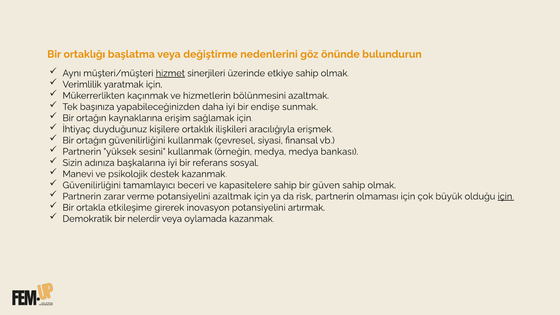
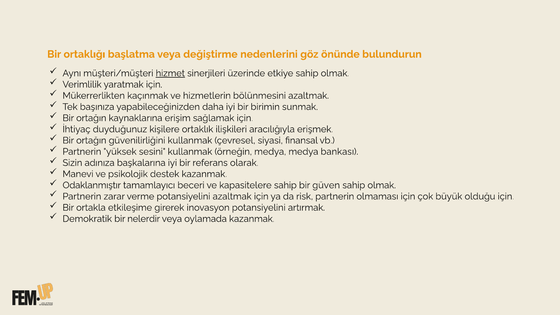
endişe: endişe -> birimin
sosyal: sosyal -> olarak
Güvenilirliğini at (92, 185): Güvenilirliğini -> Odaklanmıştır
için at (506, 196) underline: present -> none
